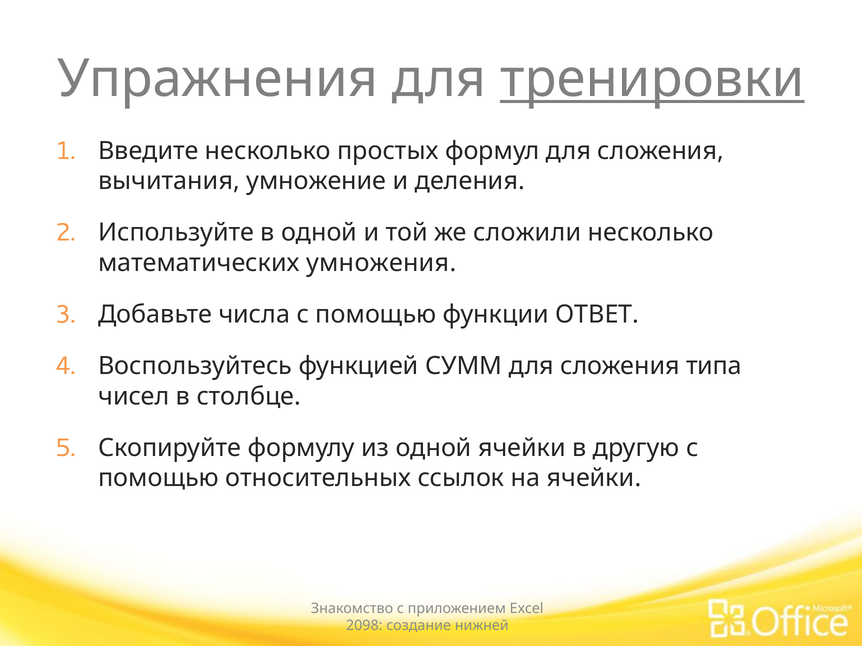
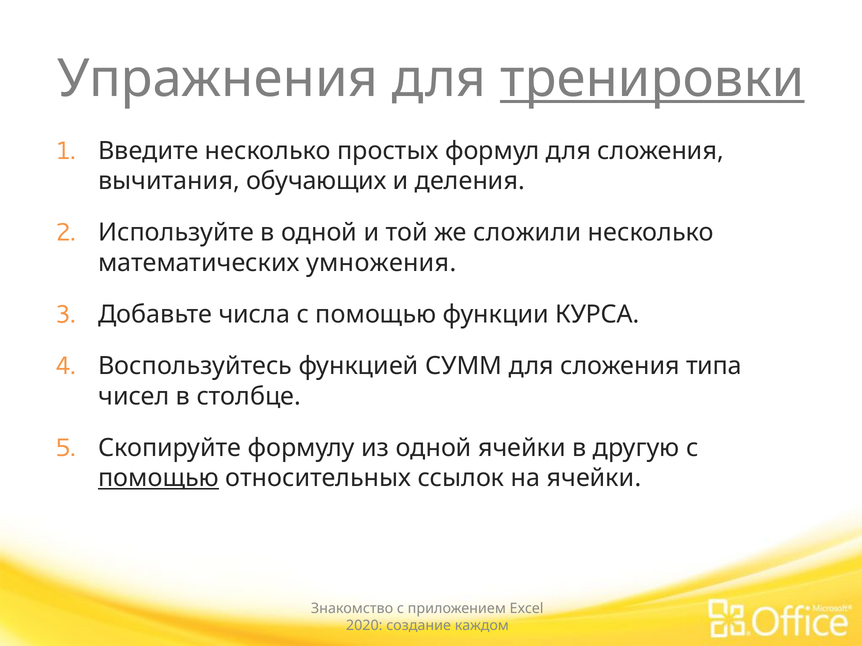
умножение: умножение -> обучающих
ОТВЕТ: ОТВЕТ -> КУРСА
помощью at (159, 479) underline: none -> present
2098: 2098 -> 2020
нижней: нижней -> каждом
